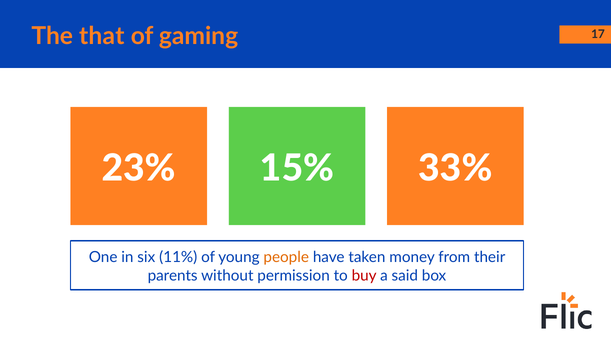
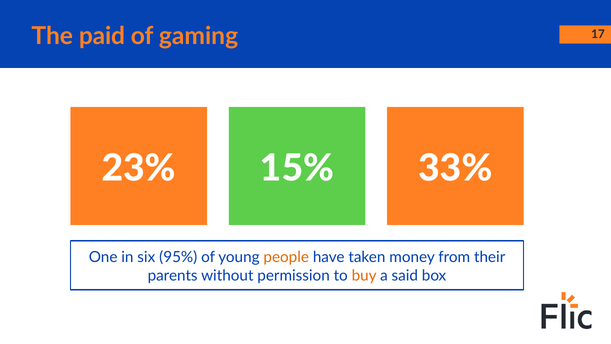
that: that -> paid
11%: 11% -> 95%
buy colour: red -> orange
